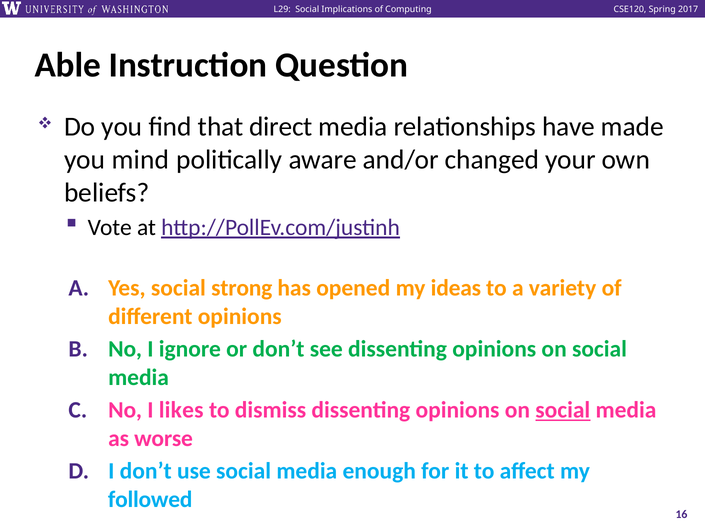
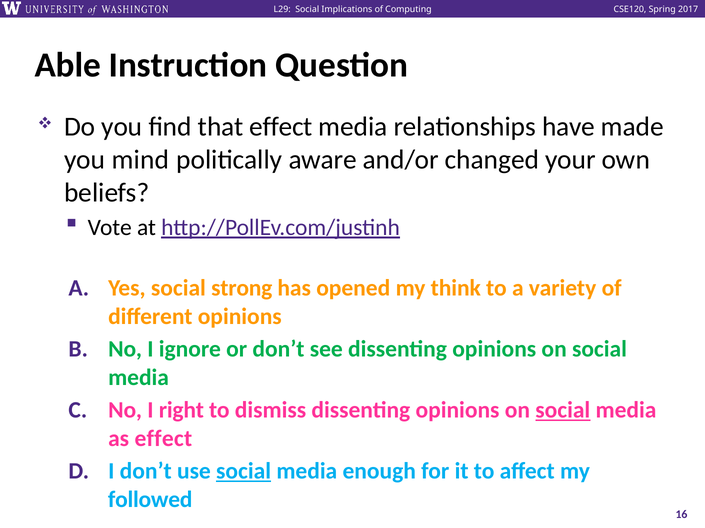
that direct: direct -> effect
ideas: ideas -> think
likes: likes -> right
as worse: worse -> effect
social at (244, 472) underline: none -> present
